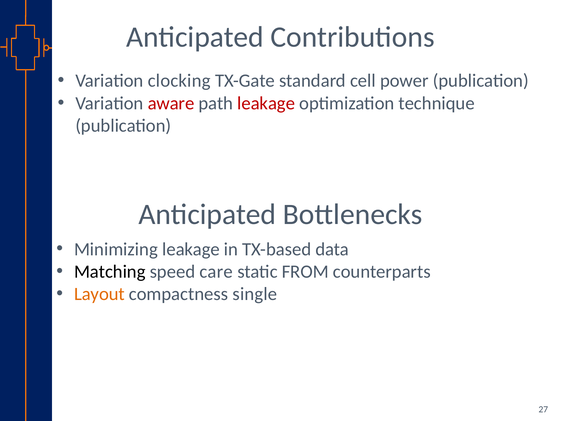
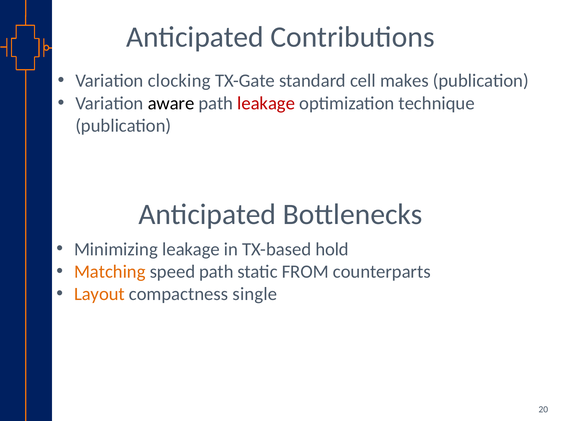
power: power -> makes
aware colour: red -> black
data: data -> hold
Matching colour: black -> orange
speed care: care -> path
27: 27 -> 20
